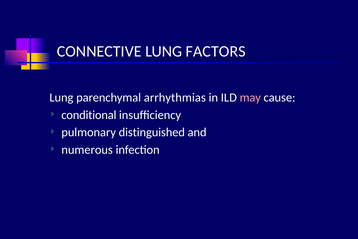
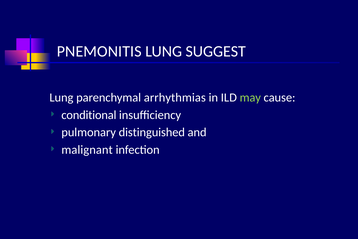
CONNECTIVE: CONNECTIVE -> PNEMONITIS
FACTORS: FACTORS -> SUGGEST
may colour: pink -> light green
numerous: numerous -> malignant
